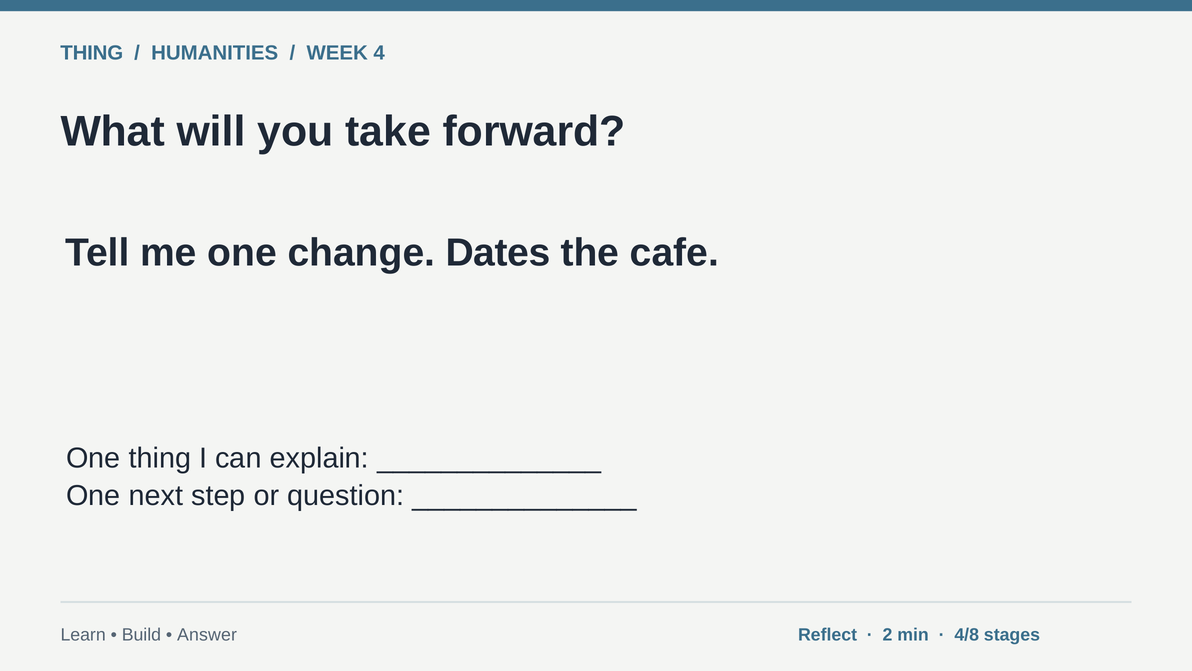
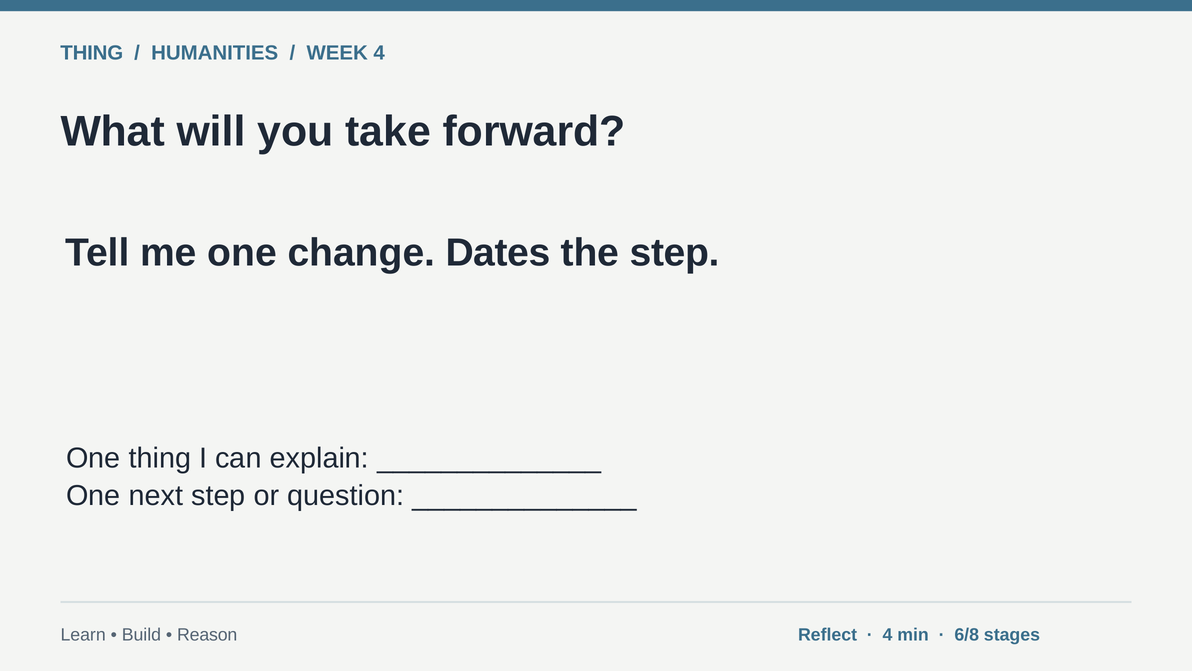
the cafe: cafe -> step
Answer: Answer -> Reason
2 at (888, 635): 2 -> 4
4/8: 4/8 -> 6/8
